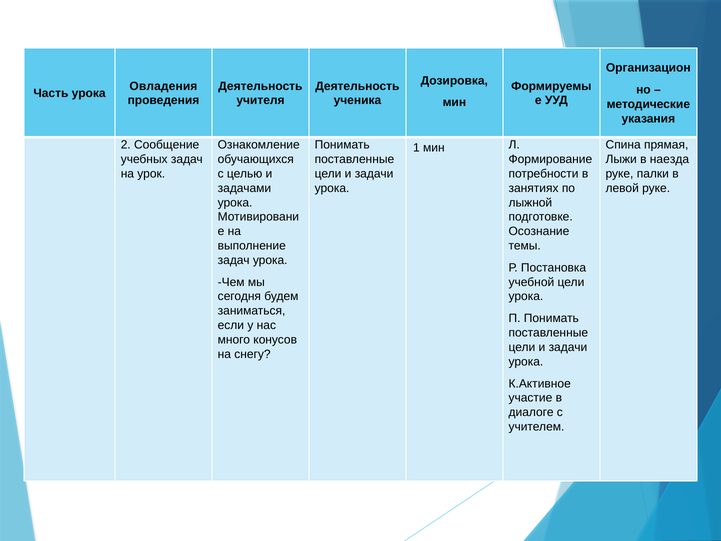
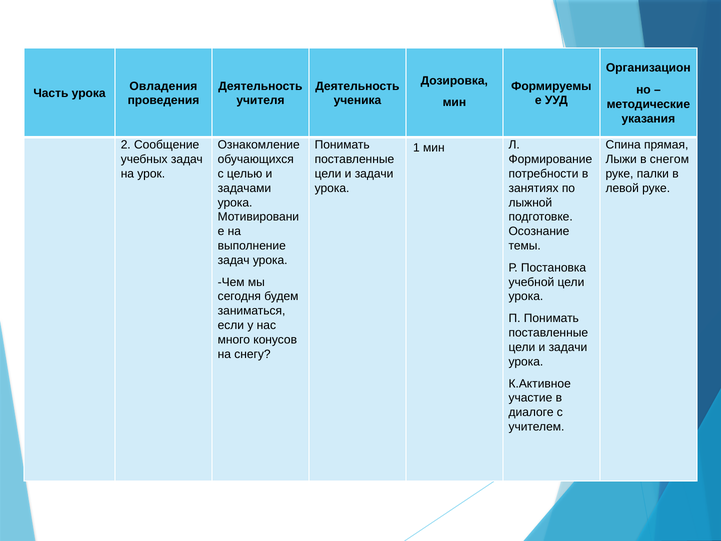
наезда: наезда -> снегом
